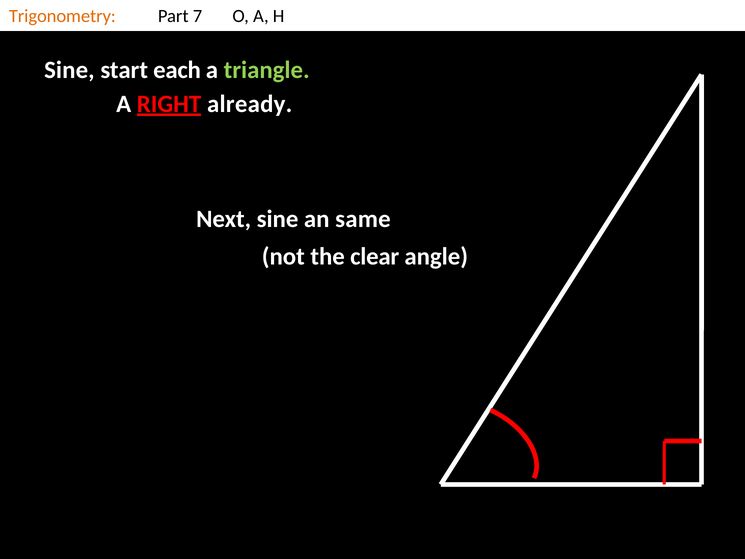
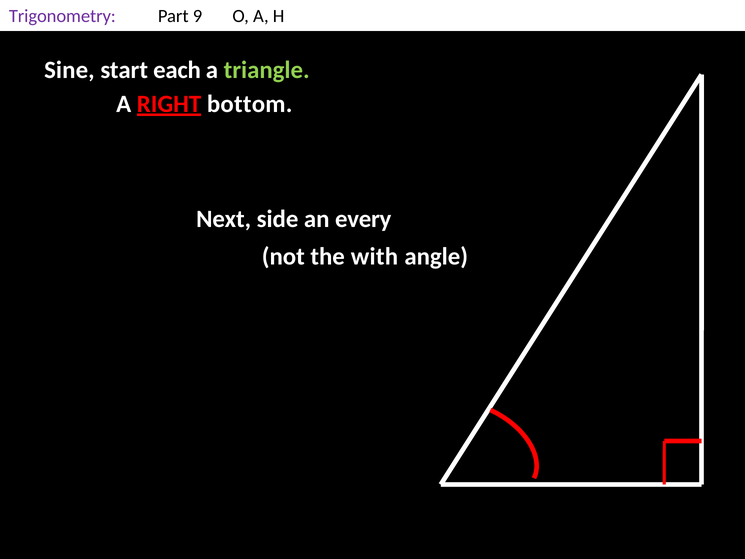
Trigonometry colour: orange -> purple
7: 7 -> 9
already: already -> bottom
Next sine: sine -> side
same: same -> every
clear: clear -> with
